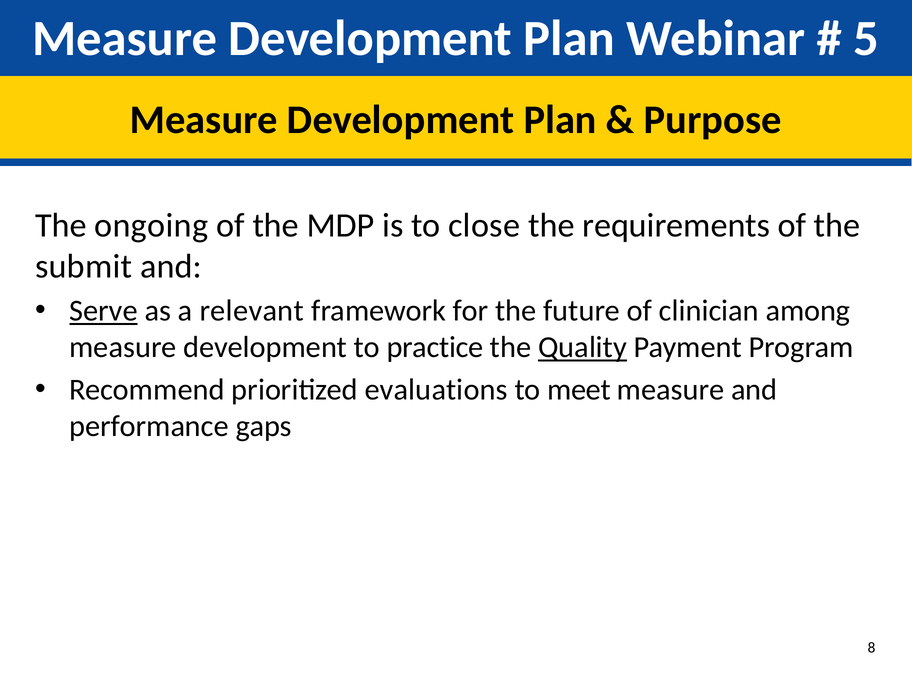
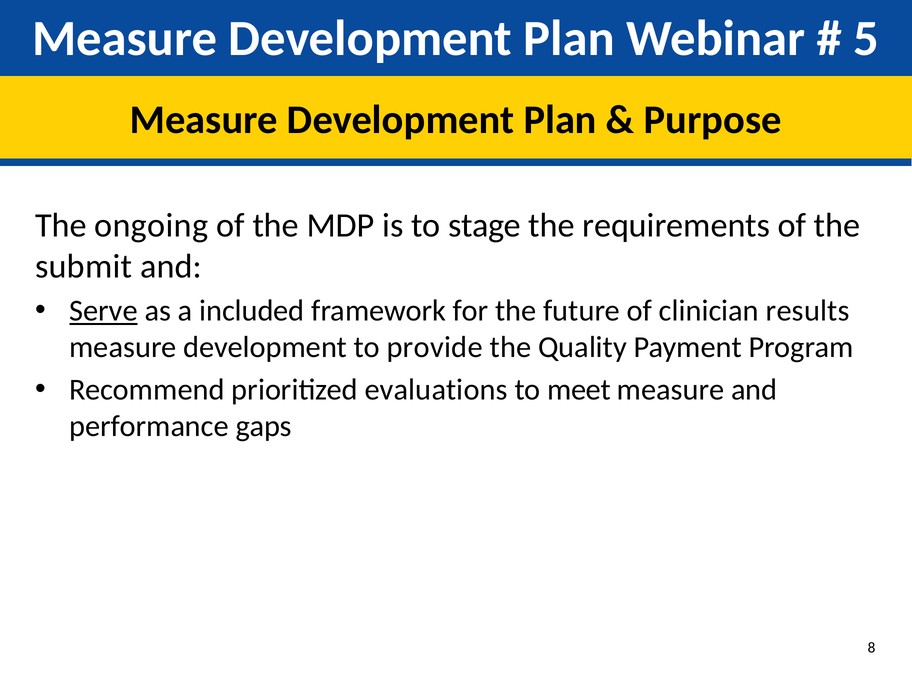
close: close -> stage
relevant: relevant -> included
among: among -> results
practice: practice -> provide
Quality underline: present -> none
